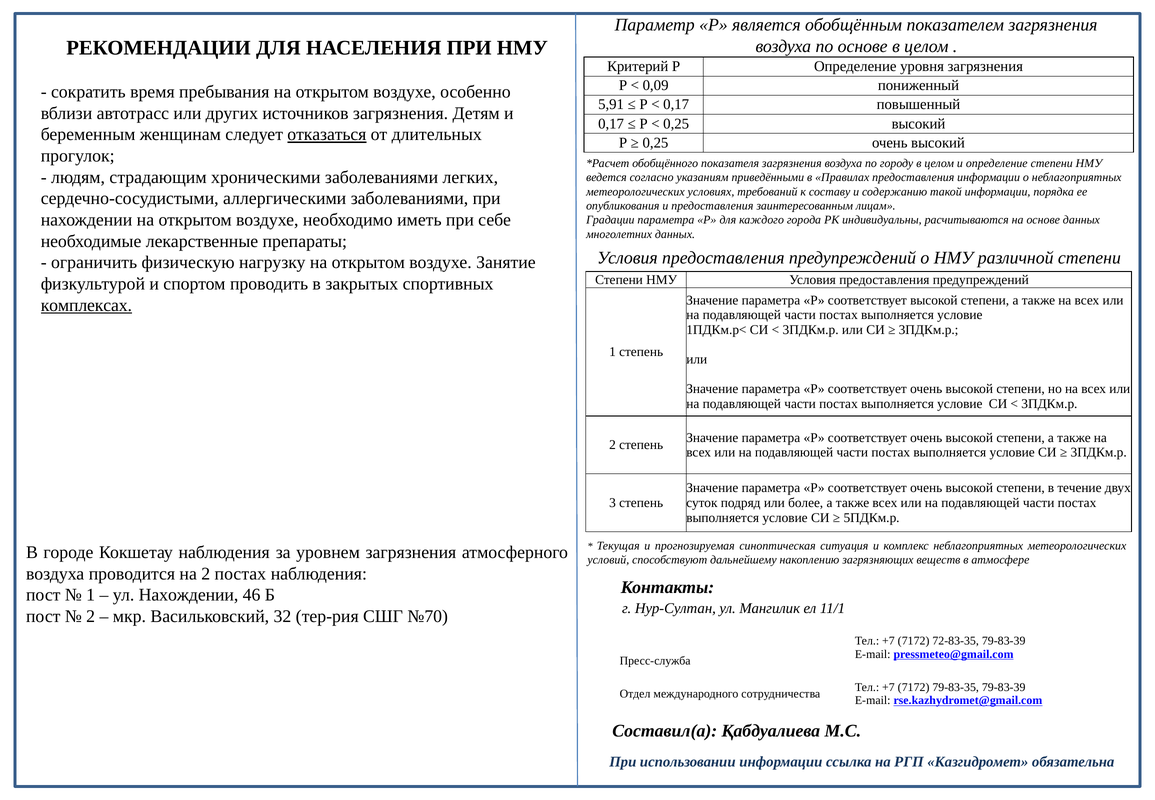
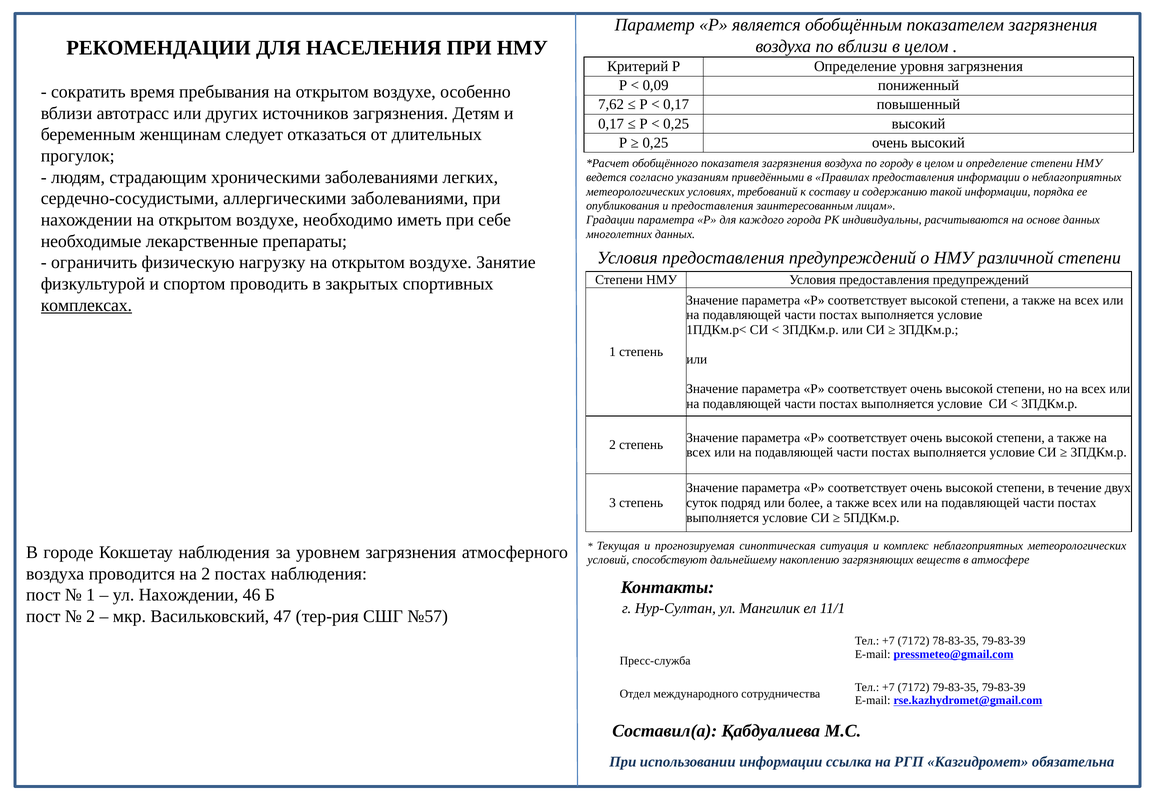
по основе: основе -> вблизи
5,91: 5,91 -> 7,62
отказаться underline: present -> none
32: 32 -> 47
№70: №70 -> №57
72-83-35: 72-83-35 -> 78-83-35
